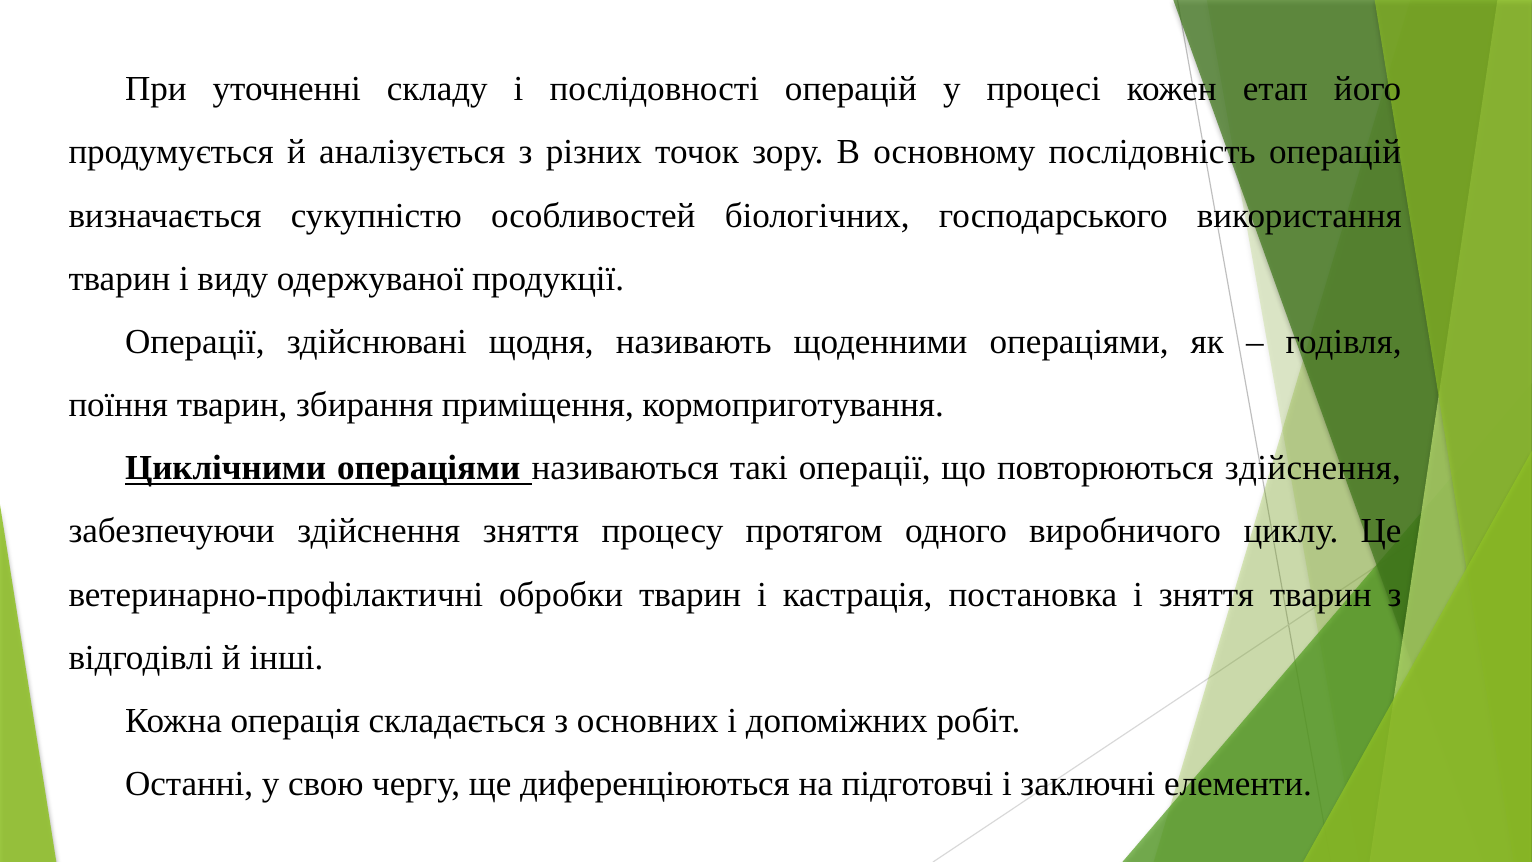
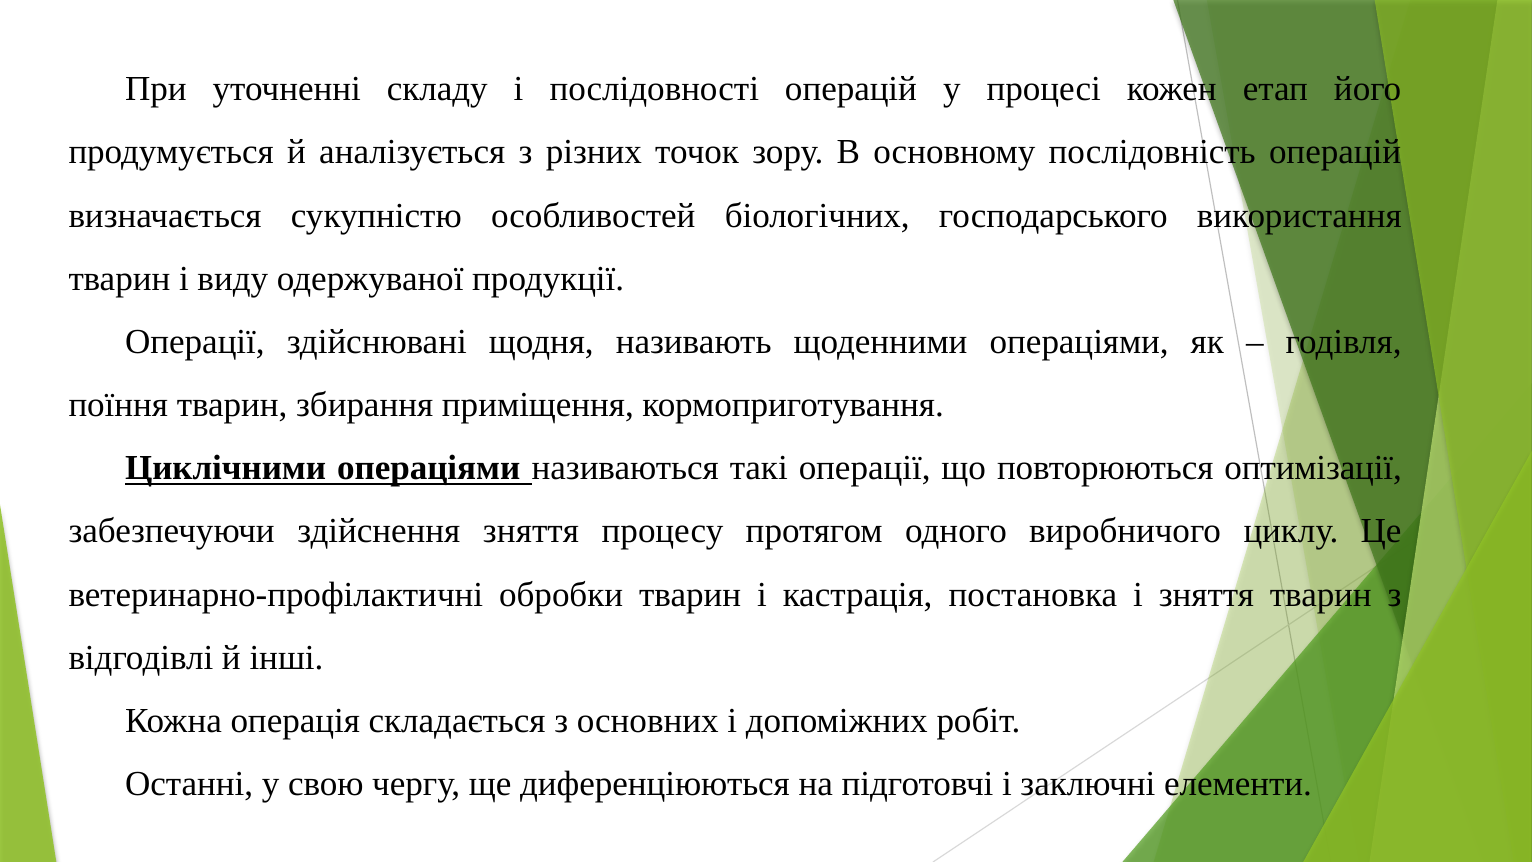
повторюються здійснення: здійснення -> оптимізації
